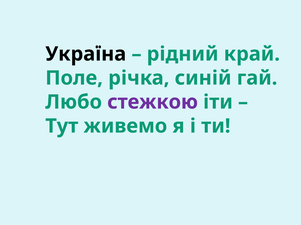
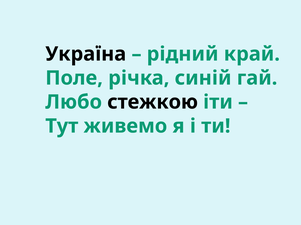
стежкою colour: purple -> black
